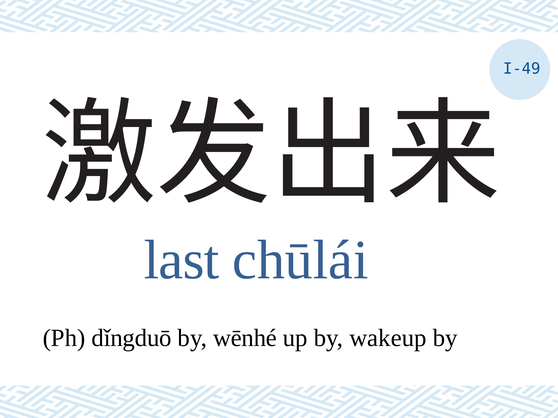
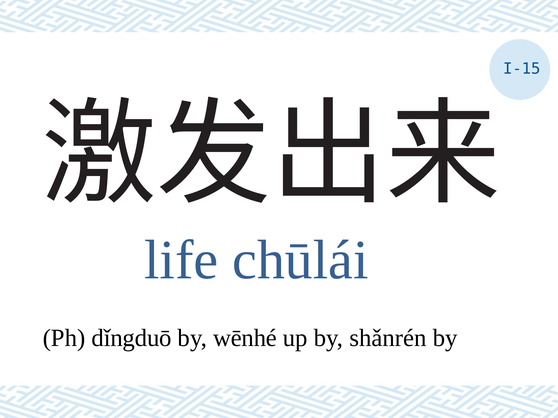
I-49: I-49 -> I-15
last: last -> life
wakeup: wakeup -> shǎnrén
